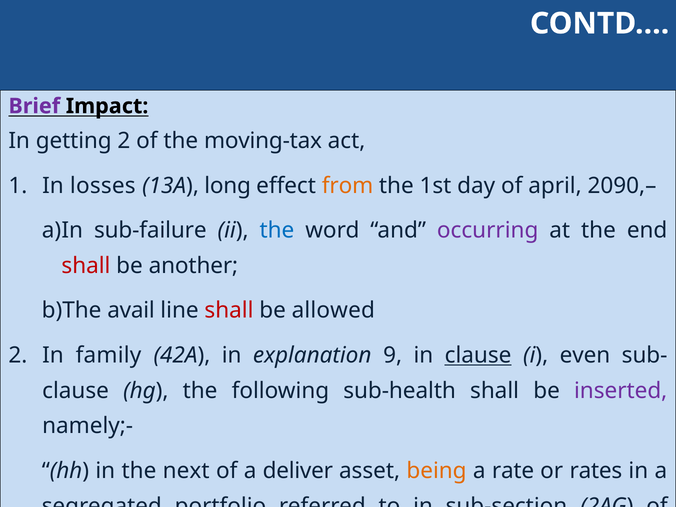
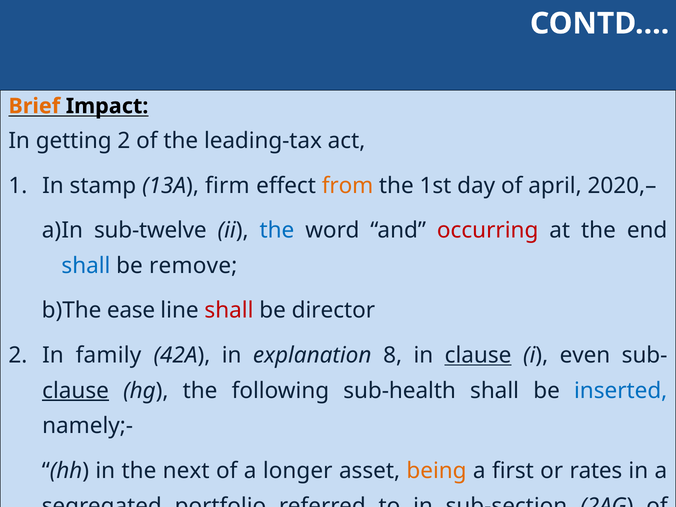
Brief colour: purple -> orange
moving-tax: moving-tax -> leading-tax
losses: losses -> stamp
long: long -> firm
2090,–: 2090,– -> 2020,–
sub-failure: sub-failure -> sub-twelve
occurring colour: purple -> red
shall at (86, 266) colour: red -> blue
another: another -> remove
avail: avail -> ease
allowed: allowed -> director
9: 9 -> 8
clause at (76, 391) underline: none -> present
inserted colour: purple -> blue
deliver: deliver -> longer
rate: rate -> first
